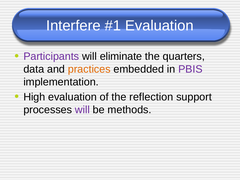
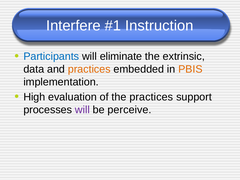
Evaluation at (159, 26): Evaluation -> Instruction
Participants colour: purple -> blue
quarters: quarters -> extrinsic
PBIS colour: purple -> orange
the reflection: reflection -> practices
methods: methods -> perceive
